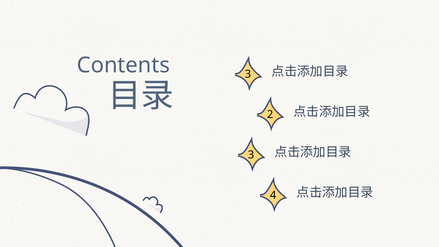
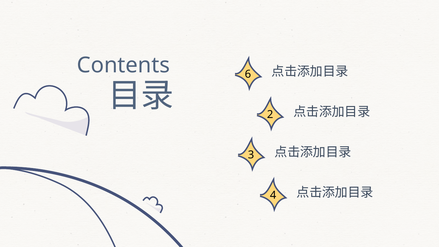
Contents 3: 3 -> 6
